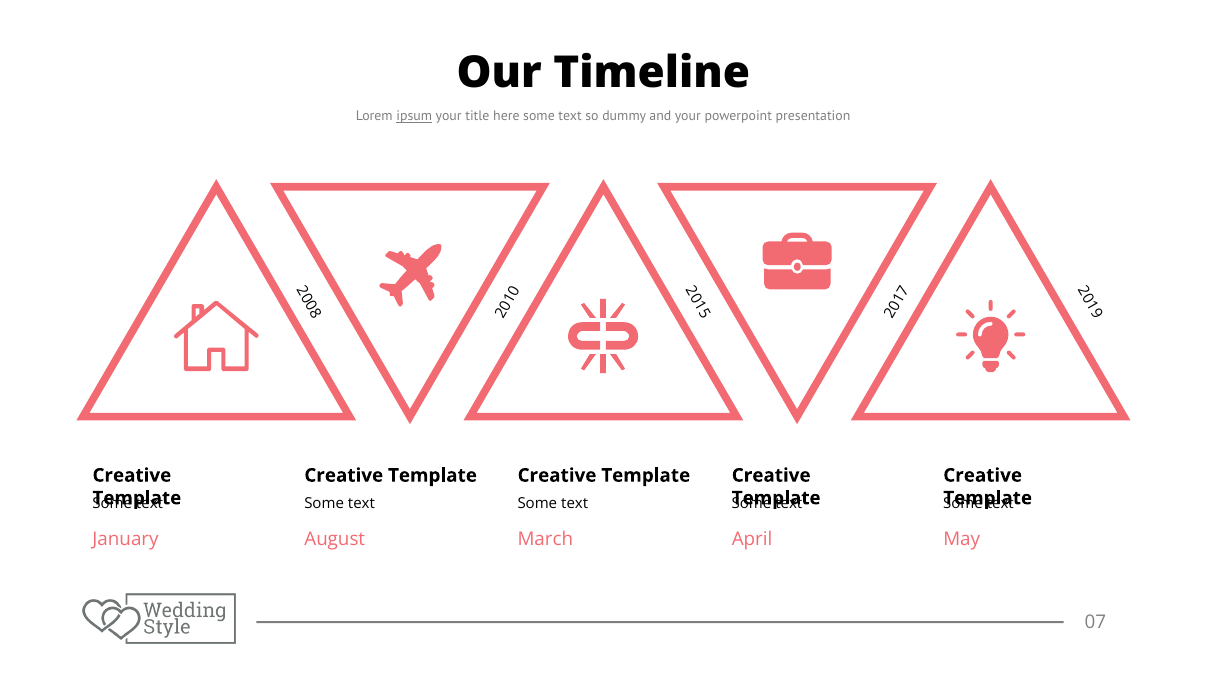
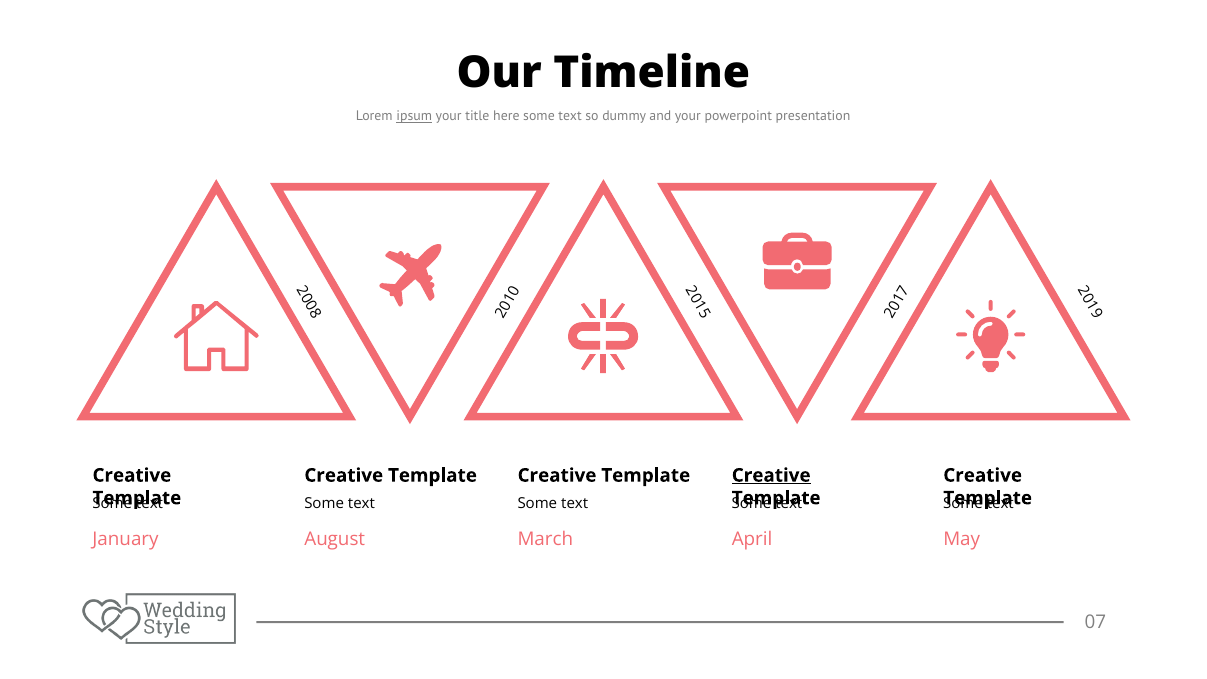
Creative at (771, 475) underline: none -> present
